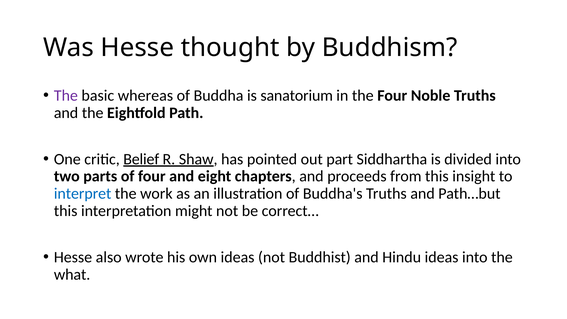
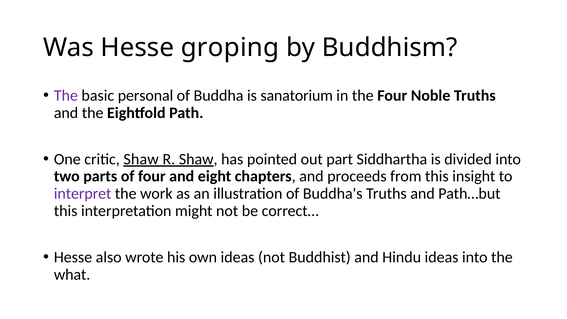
thought: thought -> groping
whereas: whereas -> personal
critic Belief: Belief -> Shaw
interpret colour: blue -> purple
